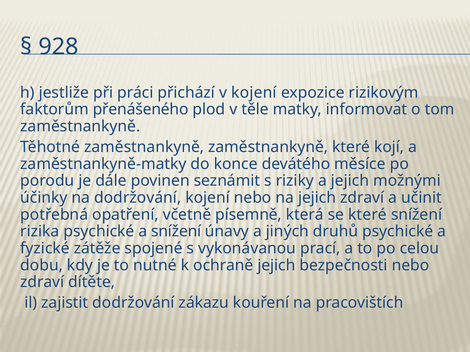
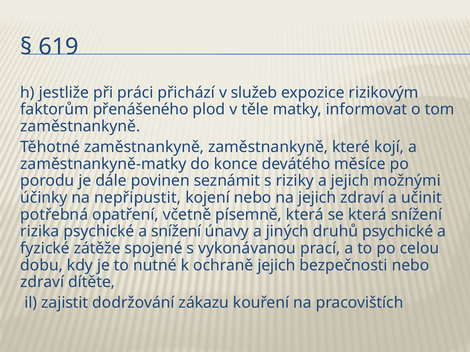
928: 928 -> 619
v kojení: kojení -> služeb
na dodržování: dodržování -> nepřipustit
se které: které -> která
